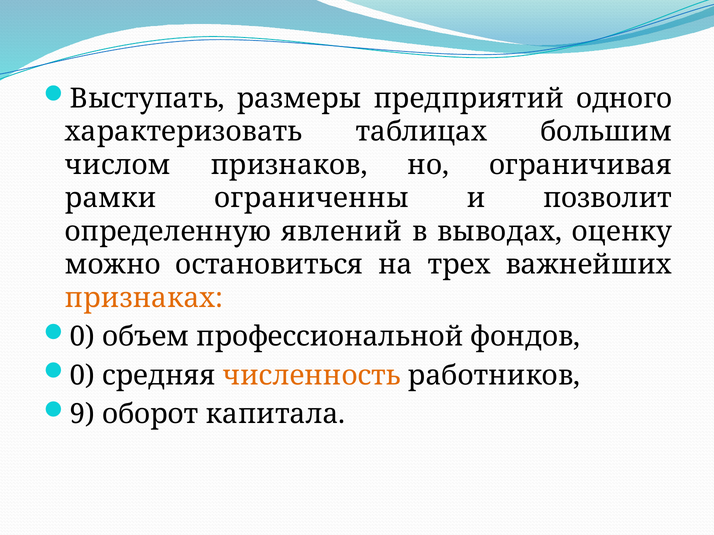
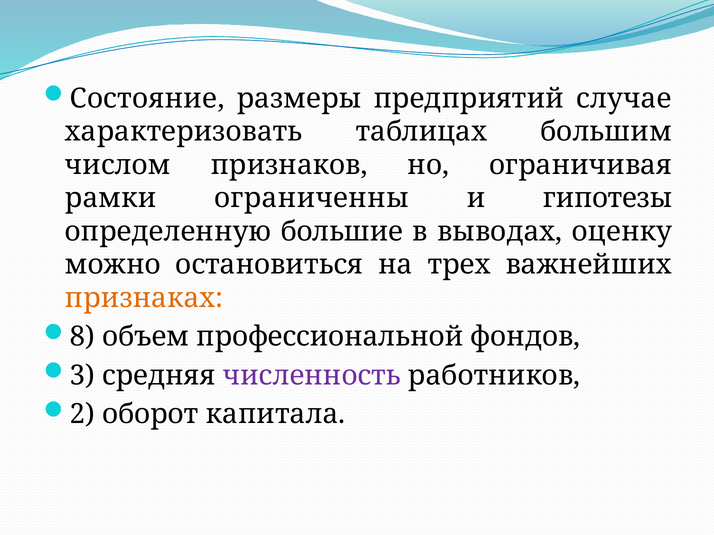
Выступать: Выступать -> Состояние
одного: одного -> случае
позволит: позволит -> гипотезы
явлений: явлений -> большие
0 at (82, 337): 0 -> 8
0 at (82, 376): 0 -> 3
численность colour: orange -> purple
9: 9 -> 2
